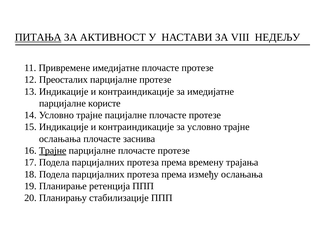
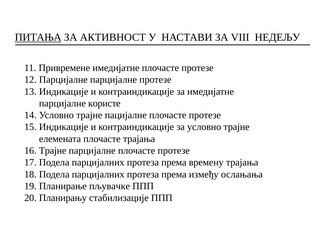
12 Преосталих: Преосталих -> Парцијалне
ослањања at (60, 139): ослањања -> елемената
плочасте заснива: заснива -> трајања
Трајне at (53, 151) underline: present -> none
ретенција: ретенција -> пљувачке
